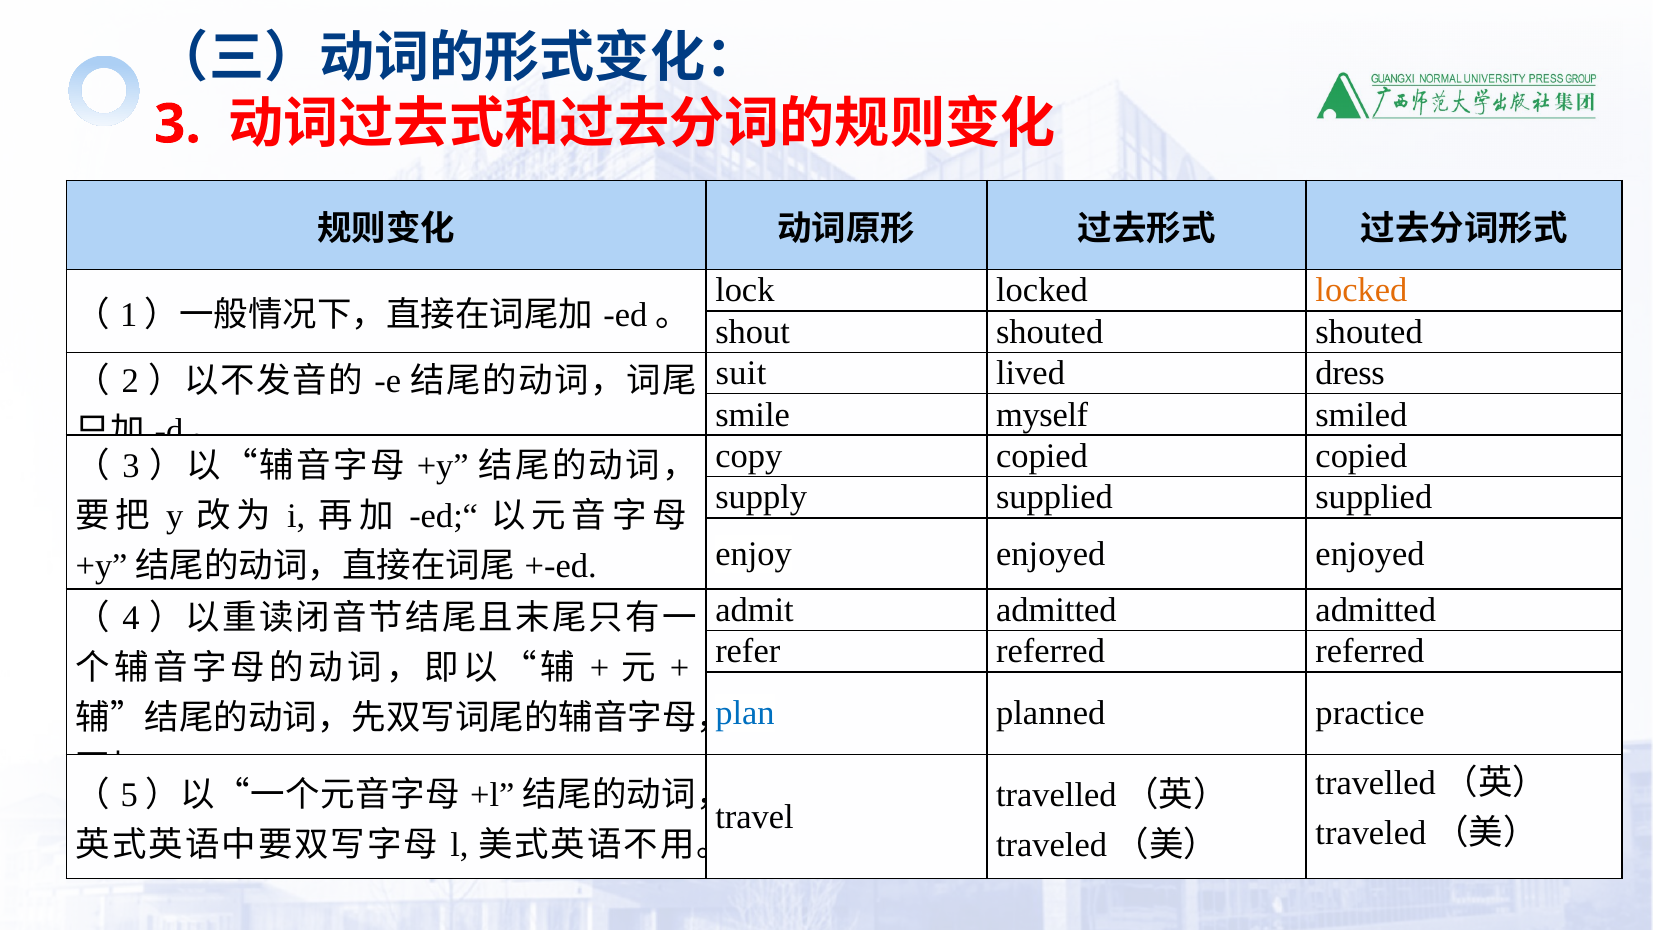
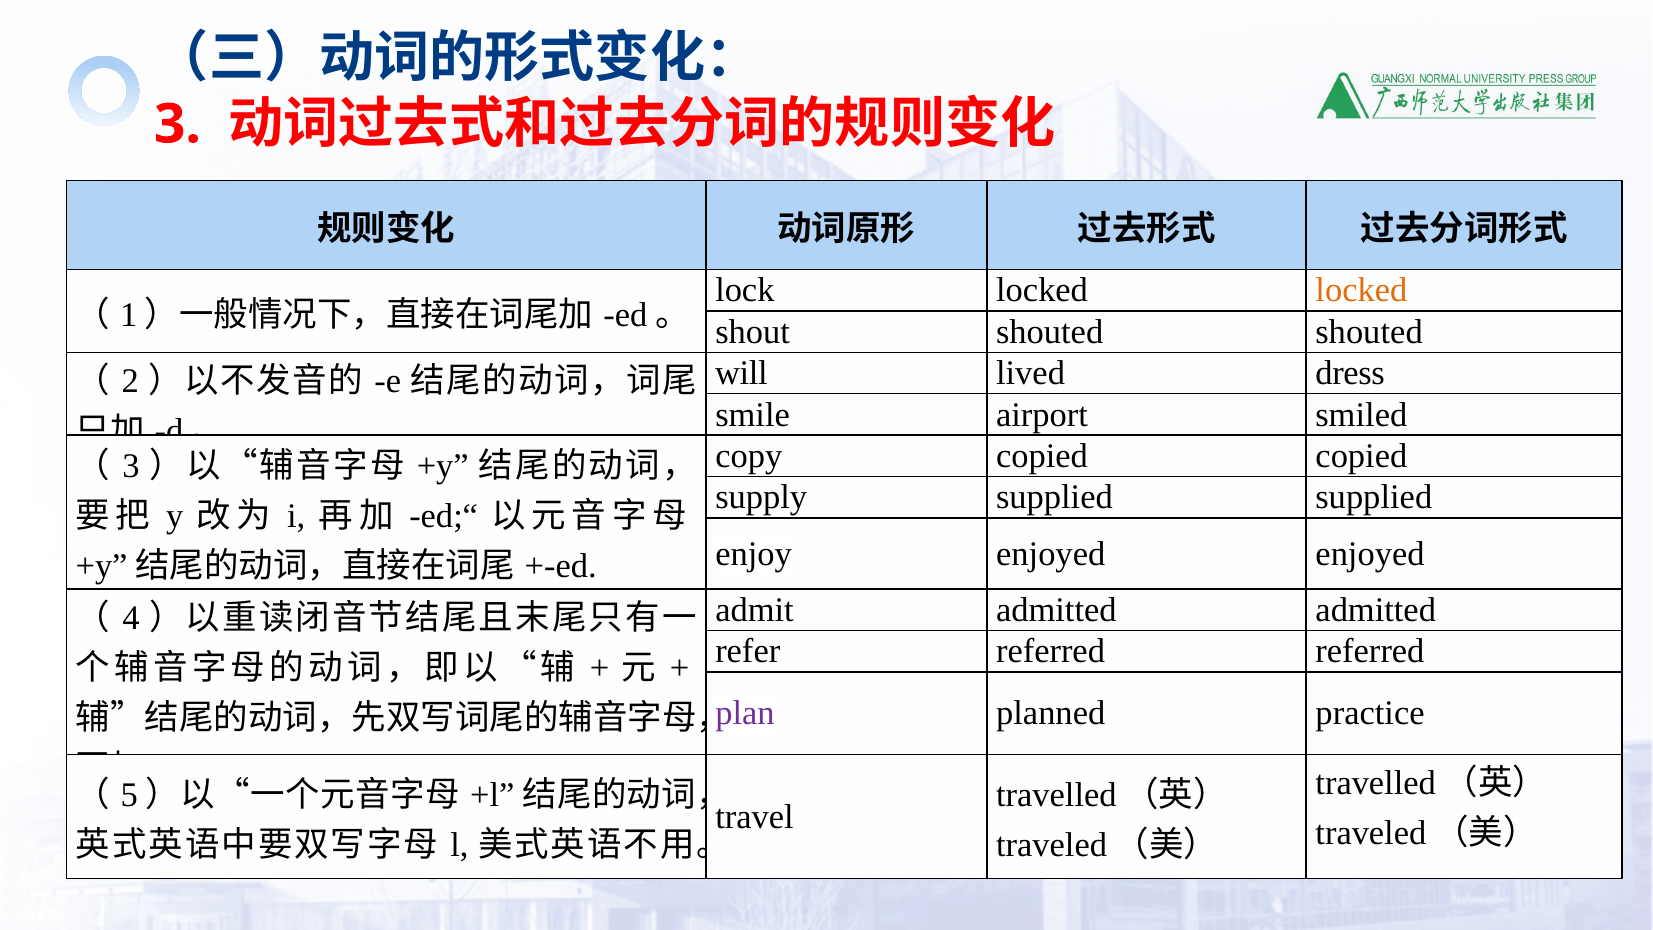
suit: suit -> will
myself: myself -> airport
plan colour: blue -> purple
